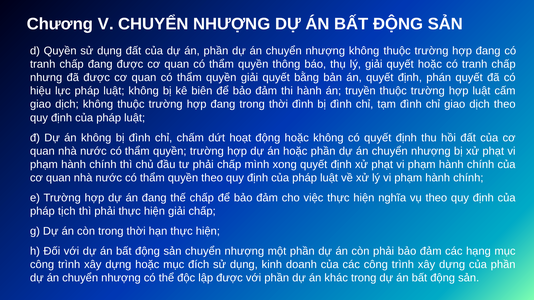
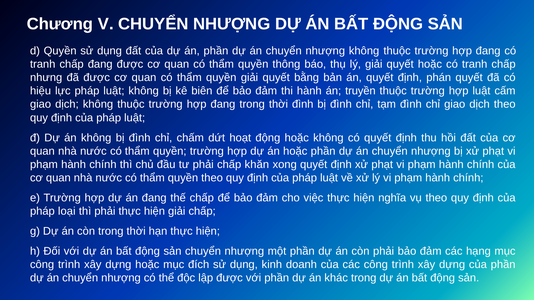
mình: mình -> khăn
tịch: tịch -> loại
